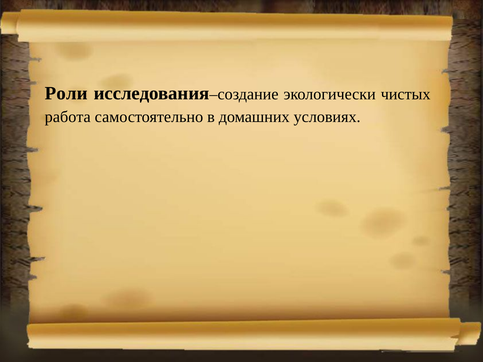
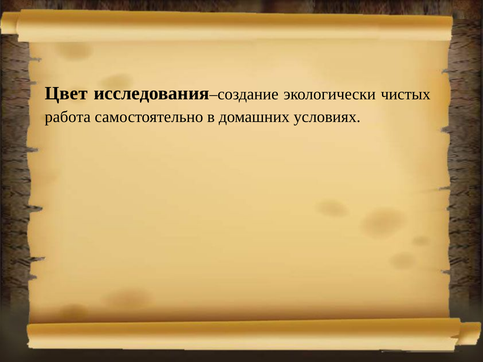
Роли: Роли -> Цвет
